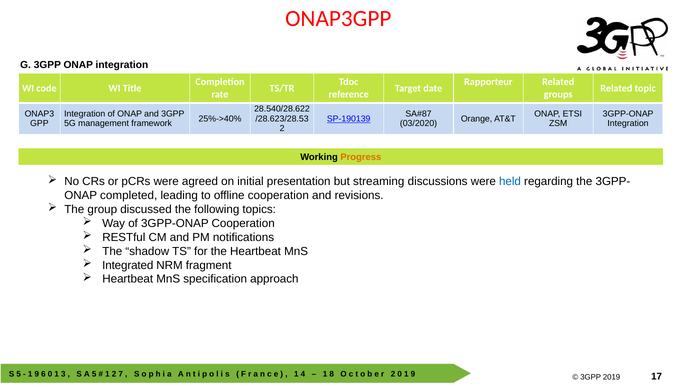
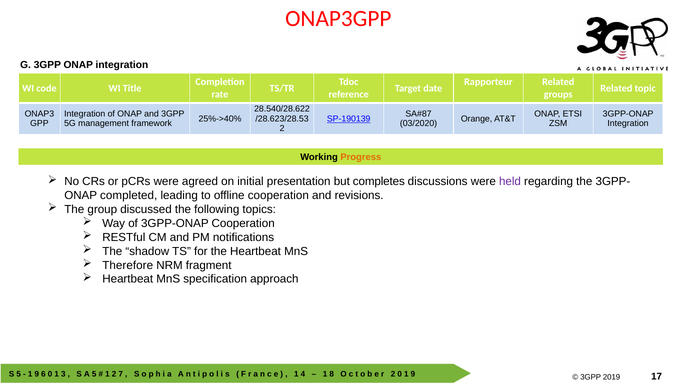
streaming: streaming -> completes
held colour: blue -> purple
Integrated: Integrated -> Therefore
